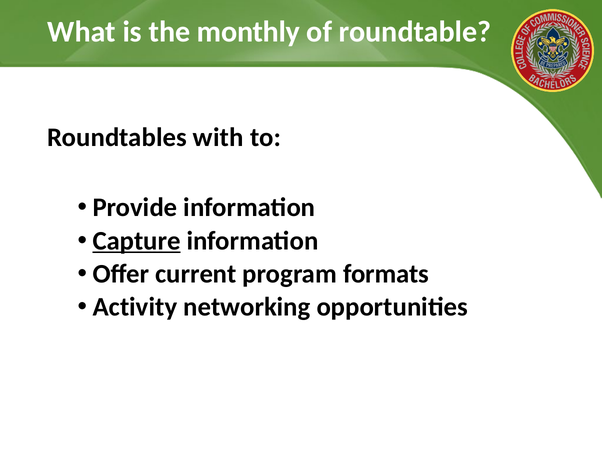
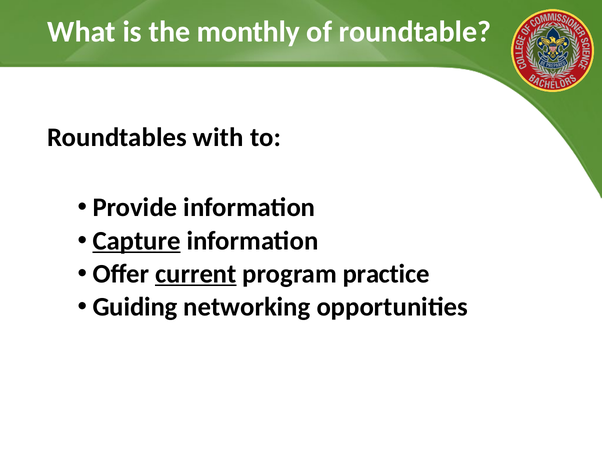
current underline: none -> present
formats: formats -> practice
Activity: Activity -> Guiding
